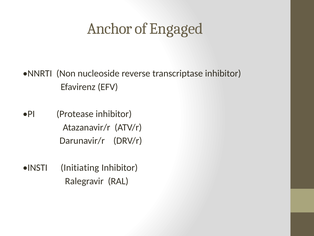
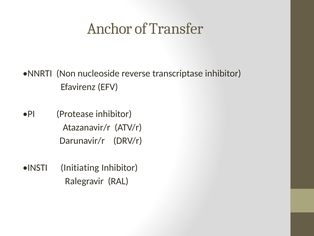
Engaged: Engaged -> Transfer
